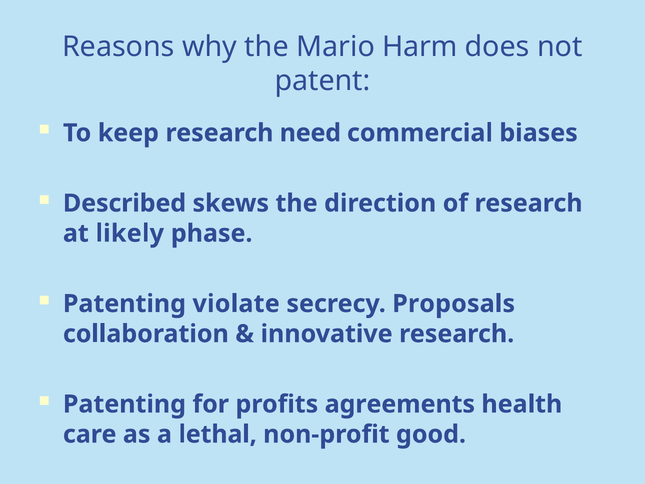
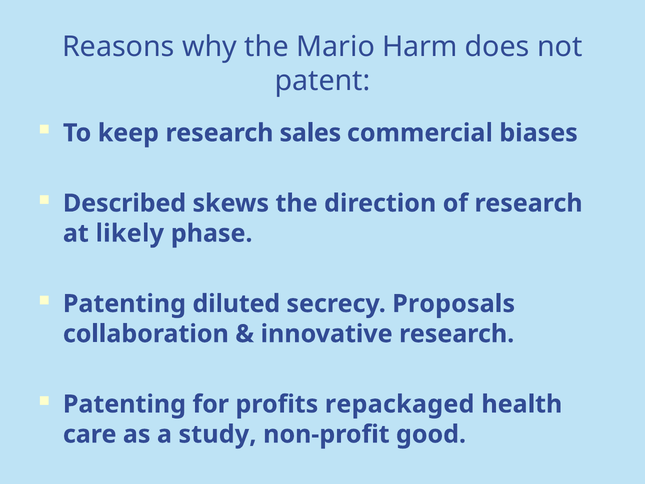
need: need -> sales
violate: violate -> diluted
agreements: agreements -> repackaged
lethal: lethal -> study
